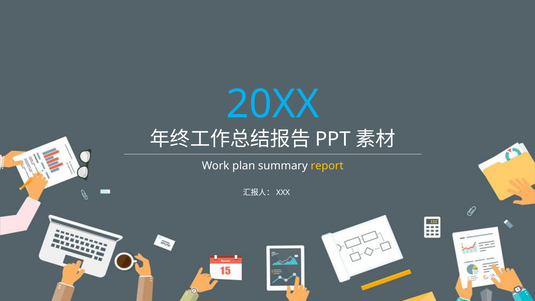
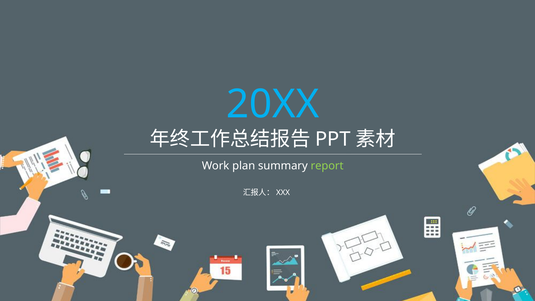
report colour: yellow -> light green
